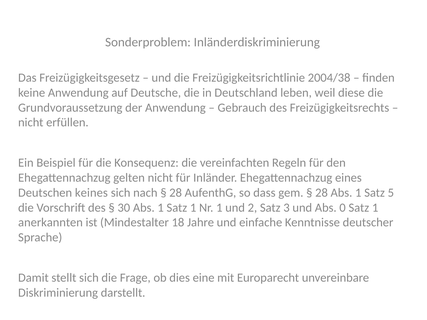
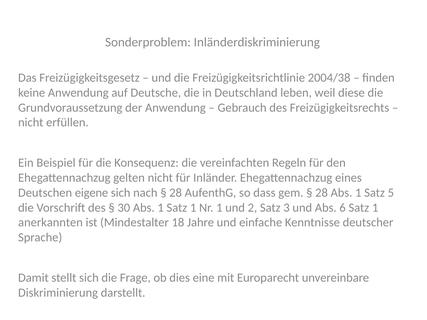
keines: keines -> eigene
0: 0 -> 6
